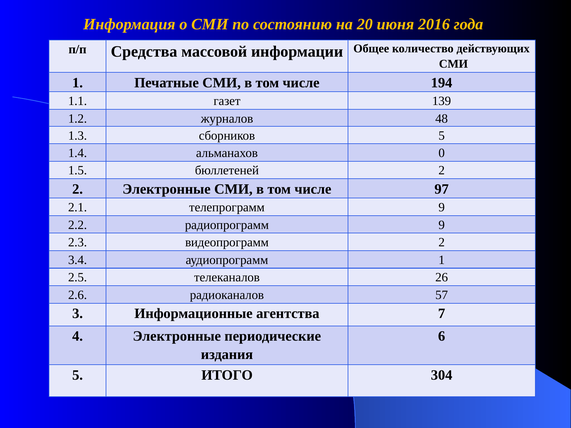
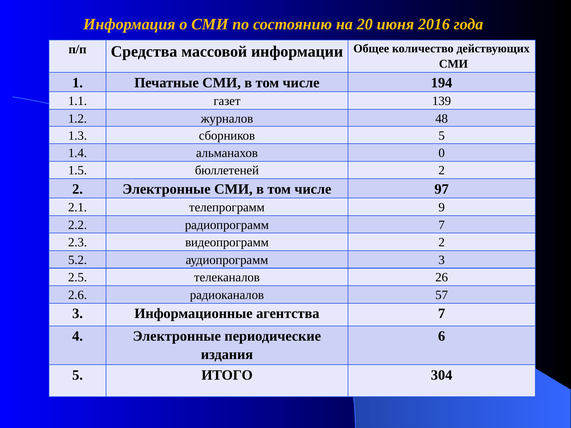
радиопрограмм 9: 9 -> 7
3.4: 3.4 -> 5.2
аудиопрограмм 1: 1 -> 3
